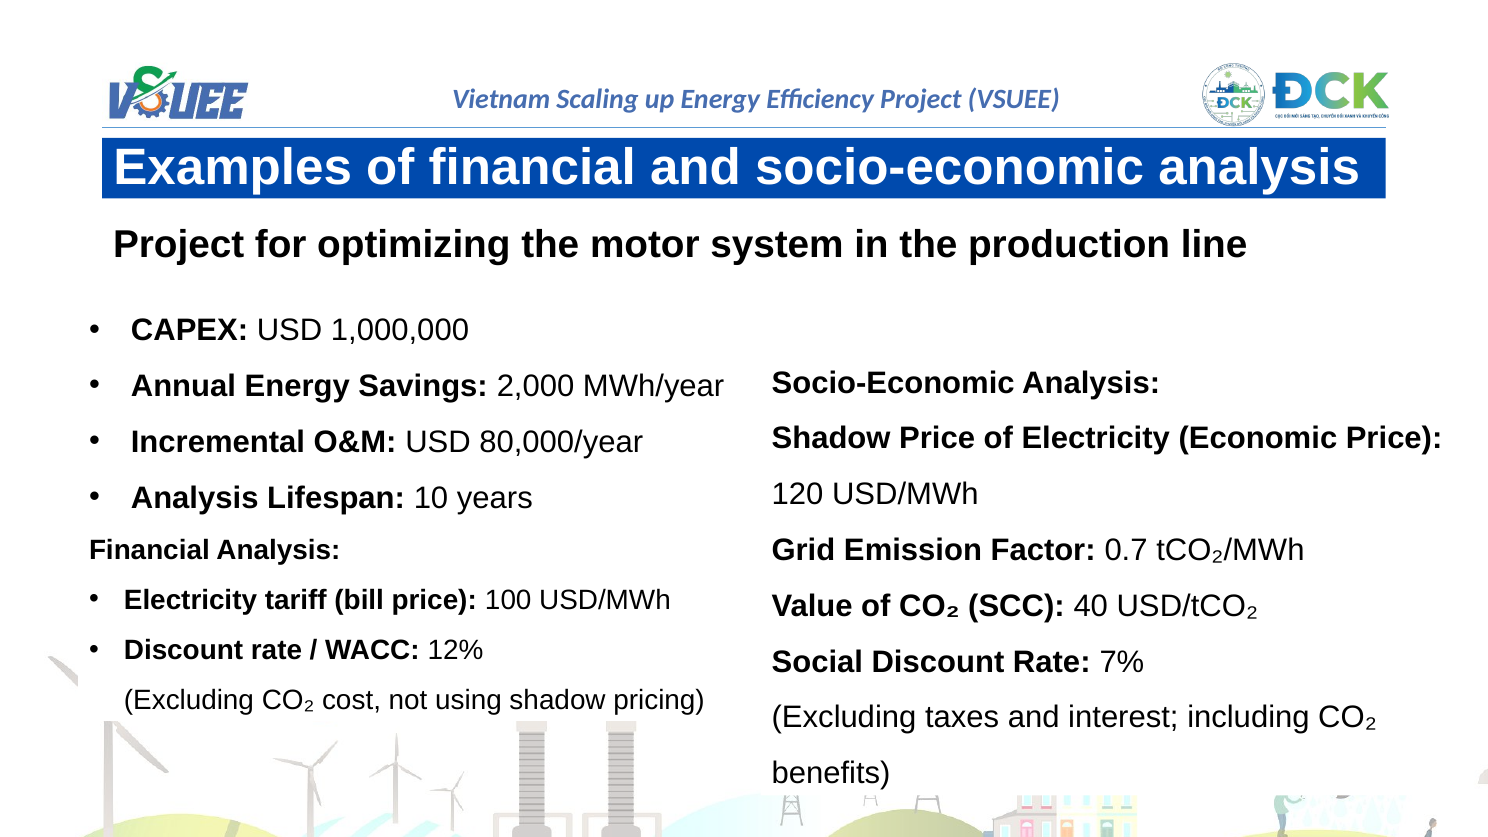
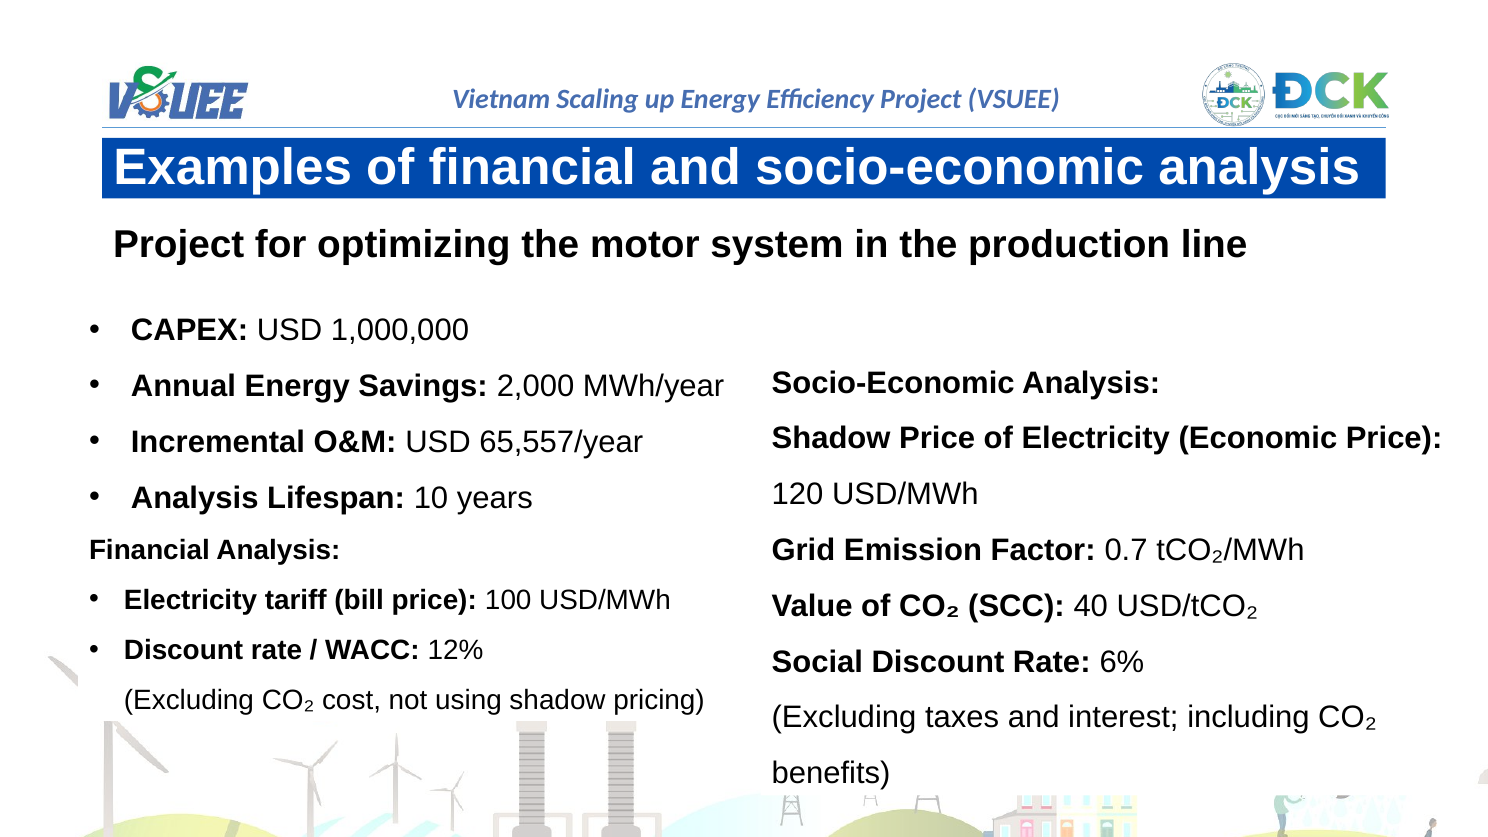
80,000/year: 80,000/year -> 65,557/year
7%: 7% -> 6%
